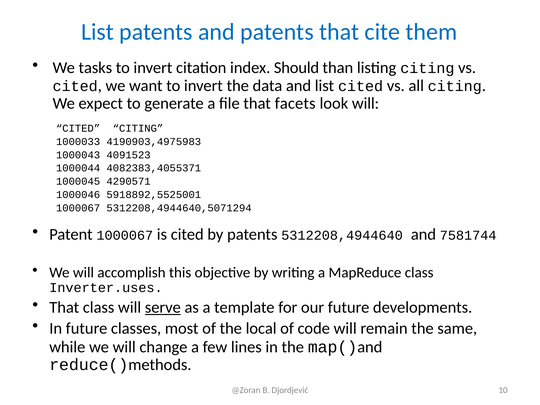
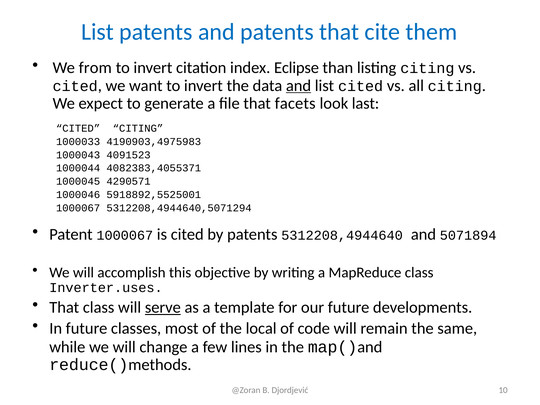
tasks: tasks -> from
Should: Should -> Eclipse
and at (299, 86) underline: none -> present
look will: will -> last
7581744: 7581744 -> 5071894
